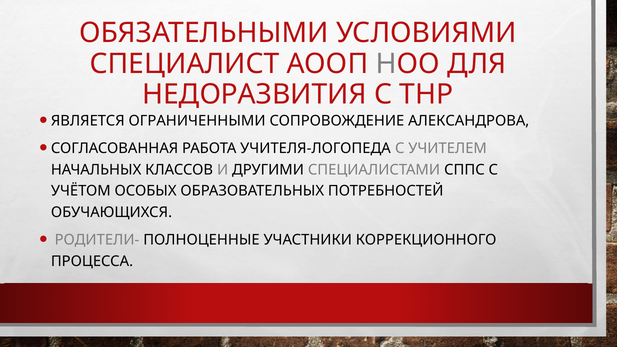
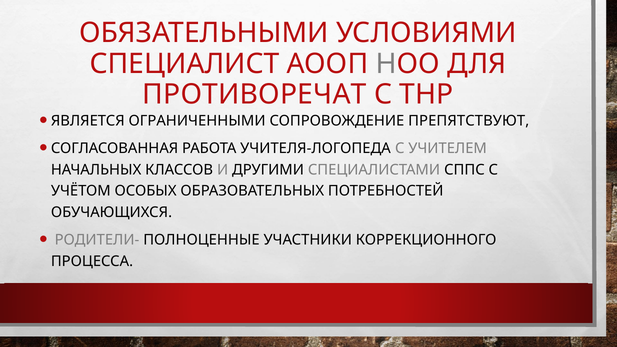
НЕДОРАЗВИТИЯ: НЕДОРАЗВИТИЯ -> ПРОТИВОРЕЧАТ
АЛЕКСАНДРОВА: АЛЕКСАНДРОВА -> ПРЕПЯТСТВУЮТ
